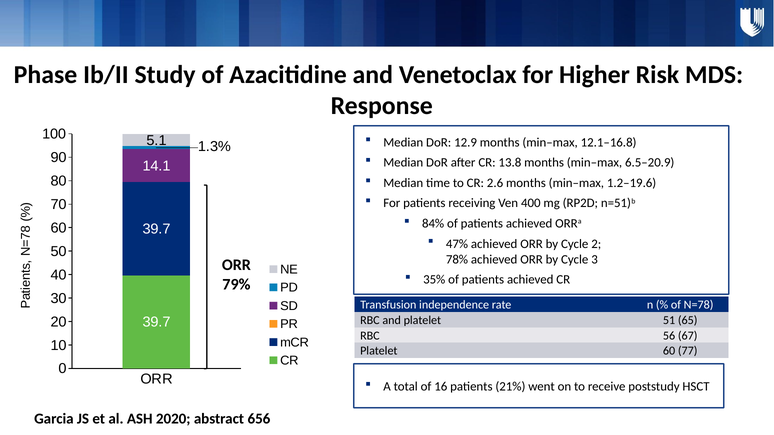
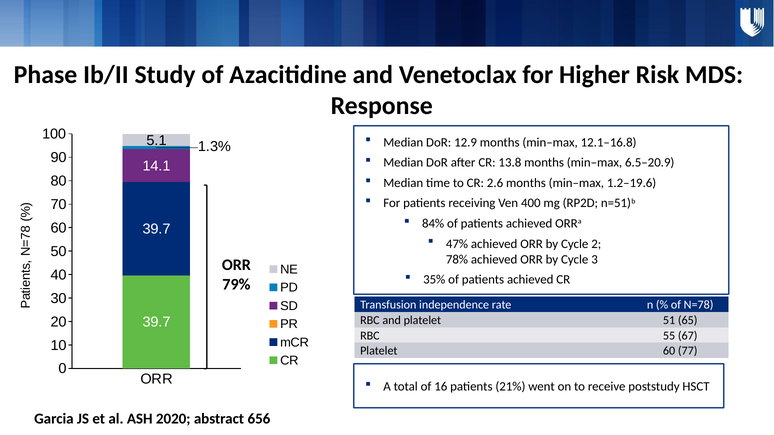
56: 56 -> 55
